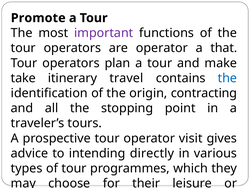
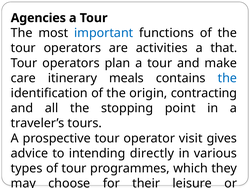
Promote: Promote -> Agencies
important colour: purple -> blue
are operator: operator -> activities
take: take -> care
itinerary travel: travel -> meals
